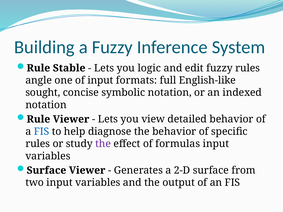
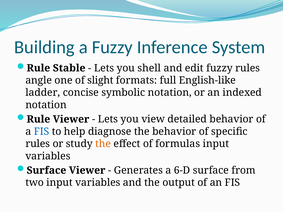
logic: logic -> shell
of input: input -> slight
sought: sought -> ladder
the at (103, 144) colour: purple -> orange
2-D: 2-D -> 6-D
